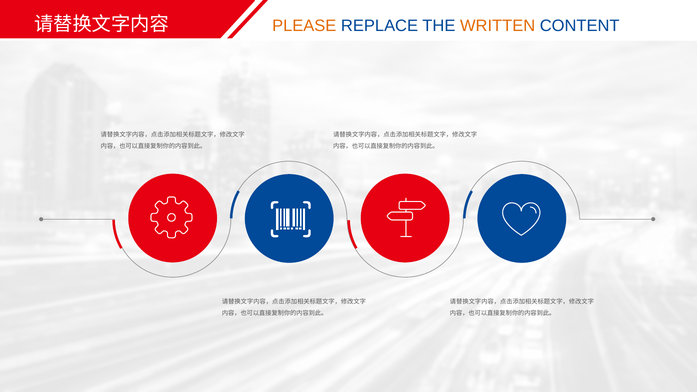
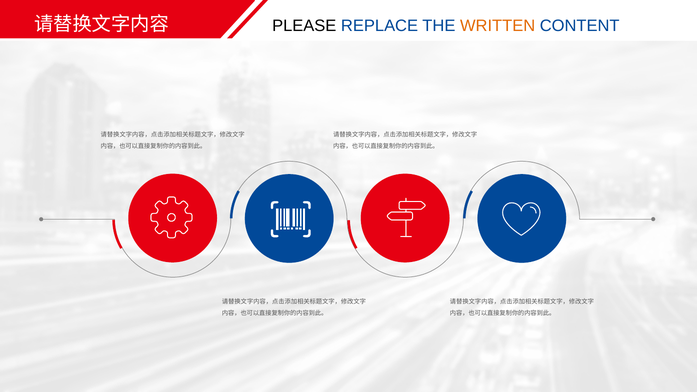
PLEASE colour: orange -> black
